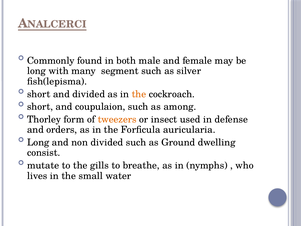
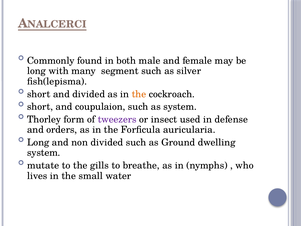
as among: among -> system
tweezers colour: orange -> purple
consist at (44, 153): consist -> system
